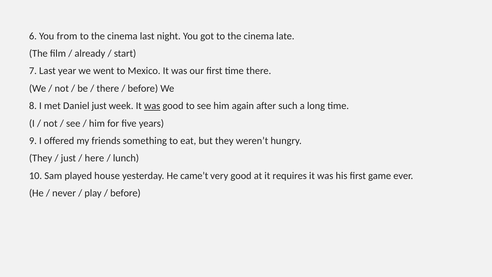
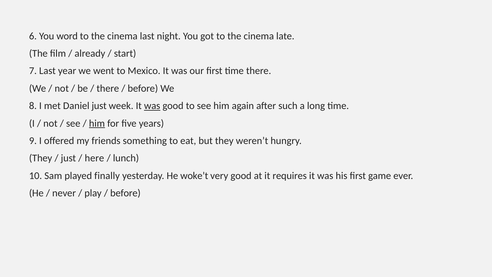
from: from -> word
him at (97, 123) underline: none -> present
house: house -> finally
came’t: came’t -> woke’t
